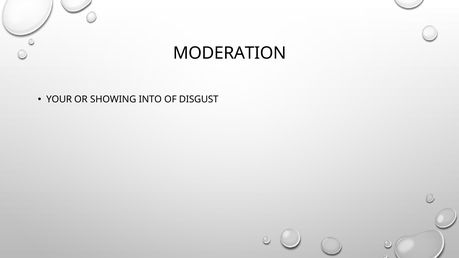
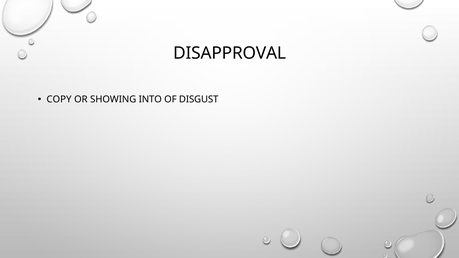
MODERATION: MODERATION -> DISAPPROVAL
YOUR: YOUR -> COPY
